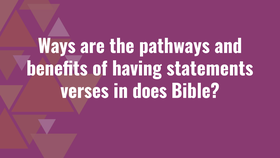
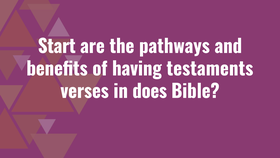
Ways: Ways -> Start
statements: statements -> testaments
